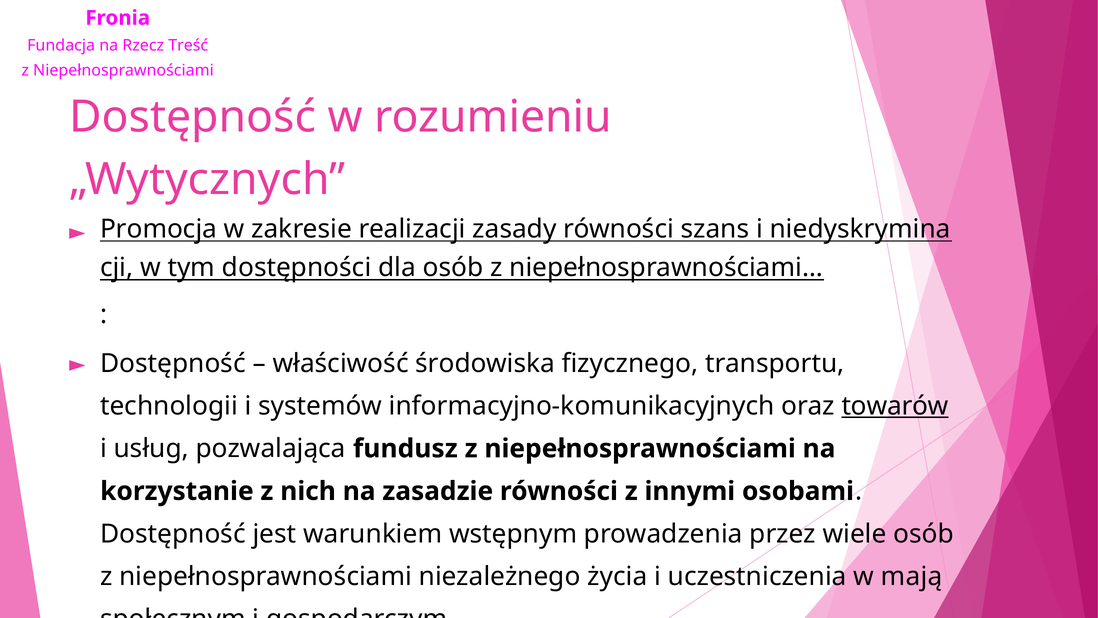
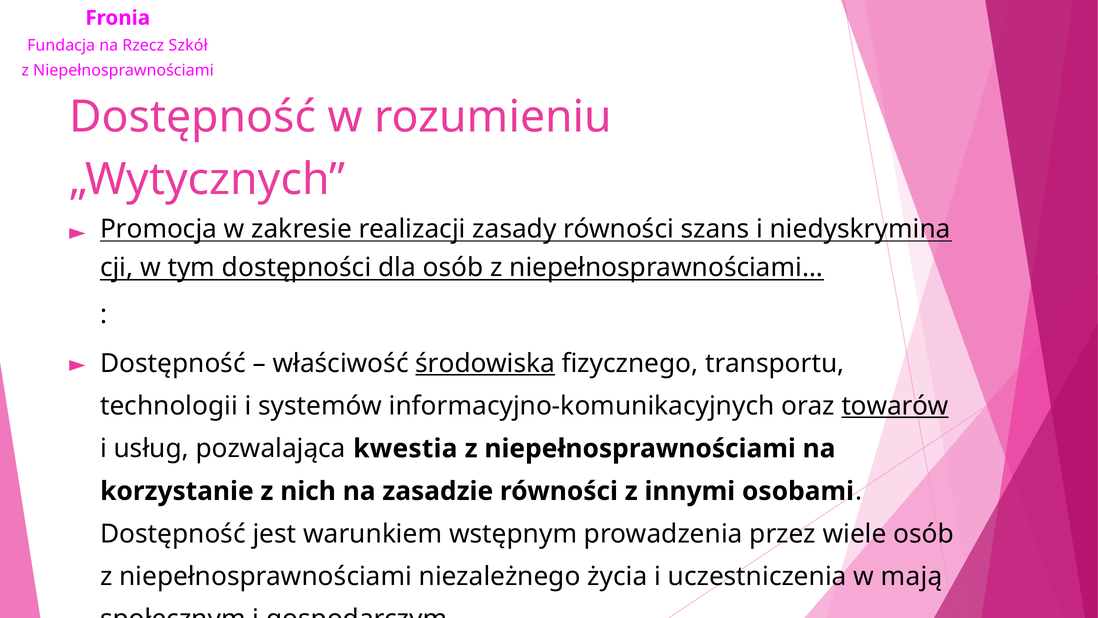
Treść: Treść -> Szkół
środowiska underline: none -> present
fundusz: fundusz -> kwestia
